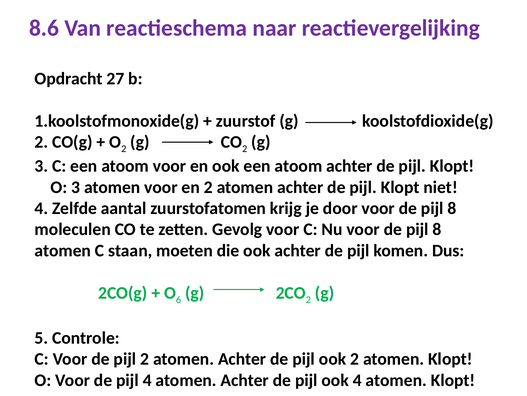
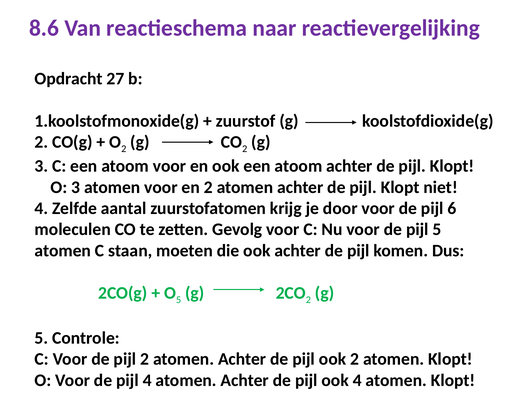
8 at (452, 208): 8 -> 6
8 at (437, 229): 8 -> 5
O 6: 6 -> 5
